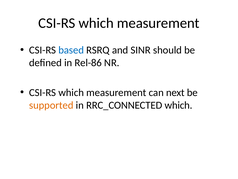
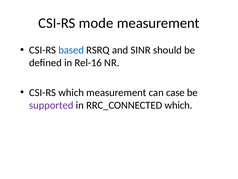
which at (96, 23): which -> mode
Rel-86: Rel-86 -> Rel-16
next: next -> case
supported colour: orange -> purple
